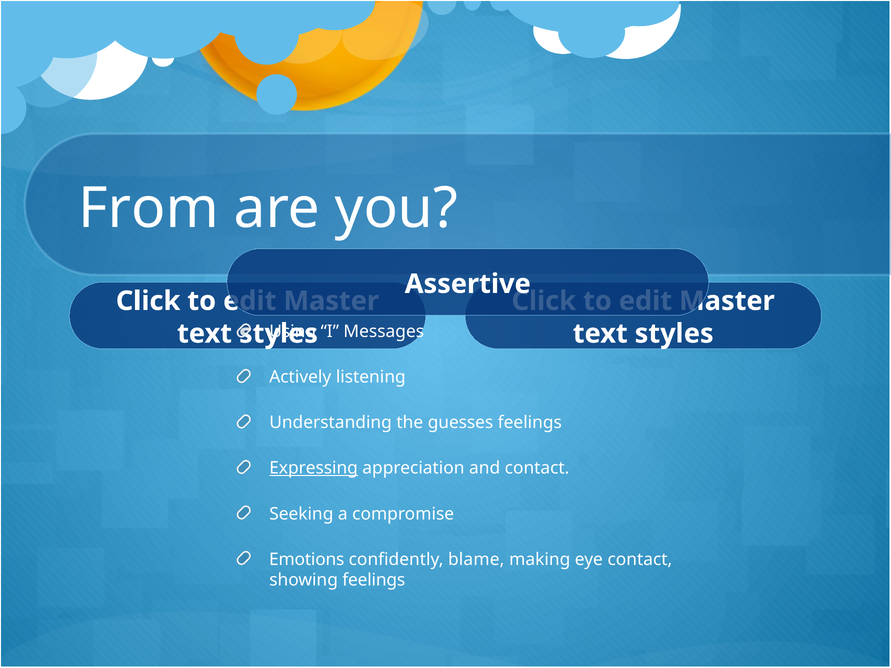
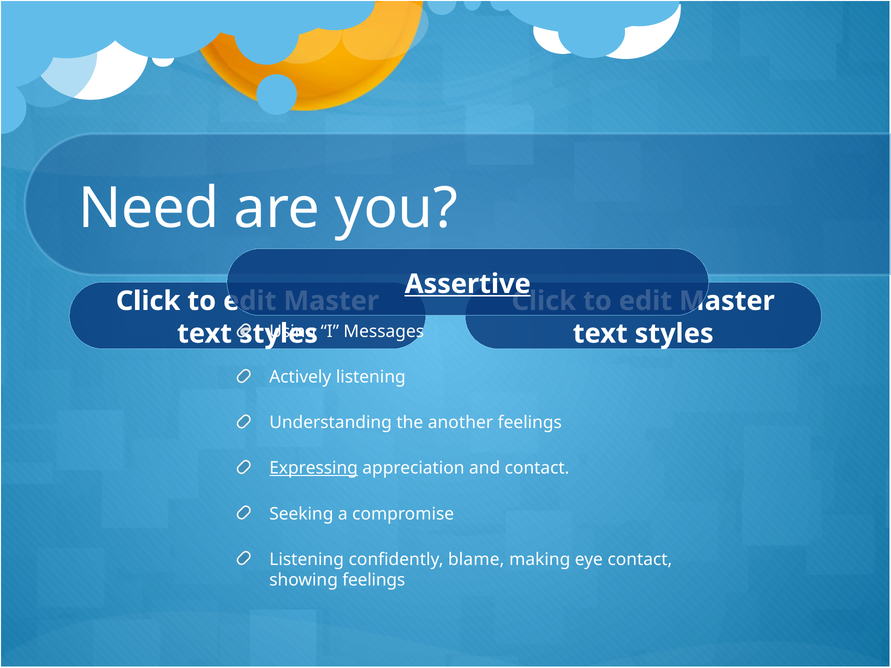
From: From -> Need
Assertive underline: none -> present
guesses: guesses -> another
Emotions at (307, 560): Emotions -> Listening
